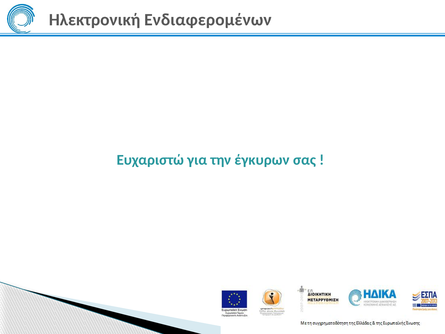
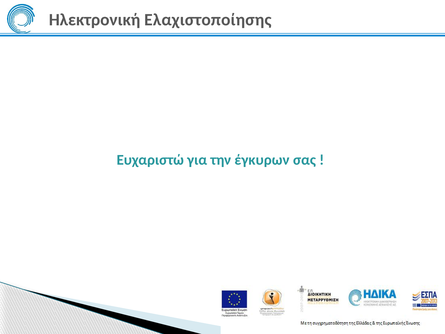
Ενδιαφερομένων: Ενδιαφερομένων -> Ελαχιστοποίησης
